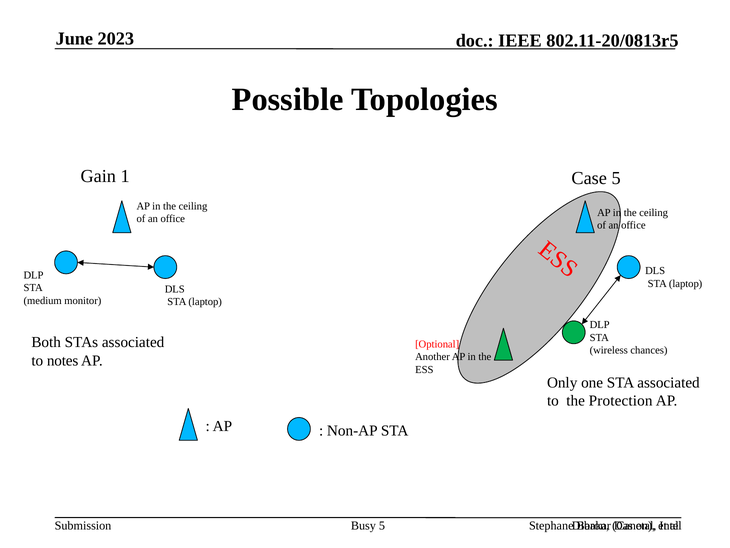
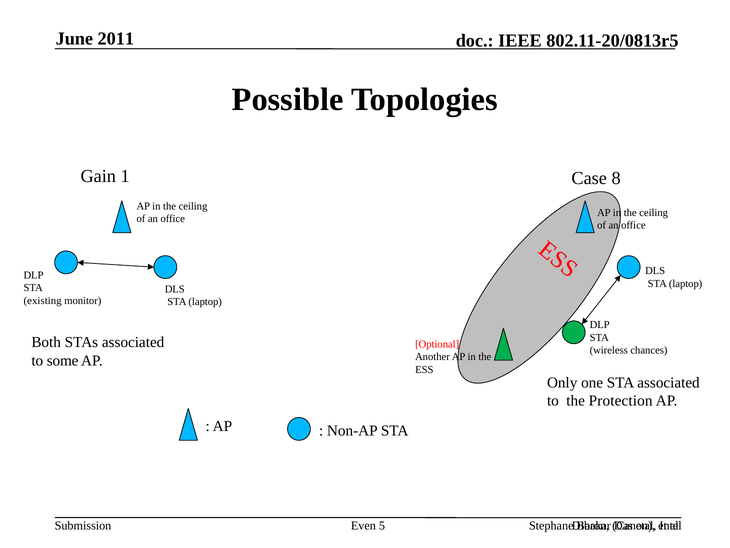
2023: 2023 -> 2011
Case 5: 5 -> 8
medium: medium -> existing
notes: notes -> some
Busy: Busy -> Even
